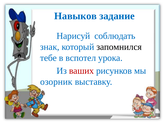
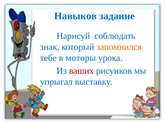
запомнился colour: black -> orange
вспотел: вспотел -> моторы
озорник: озорник -> упрыгал
